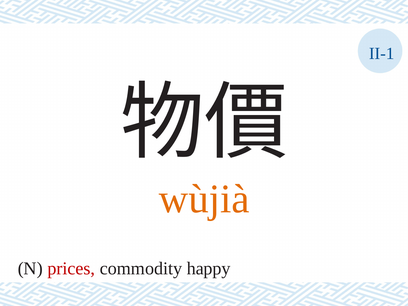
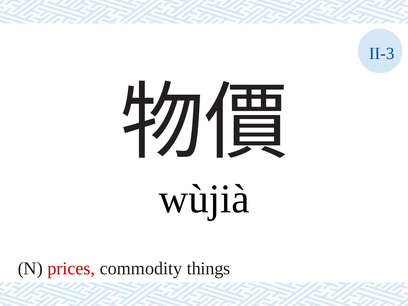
II-1: II-1 -> II-3
wùjià colour: orange -> black
happy: happy -> things
